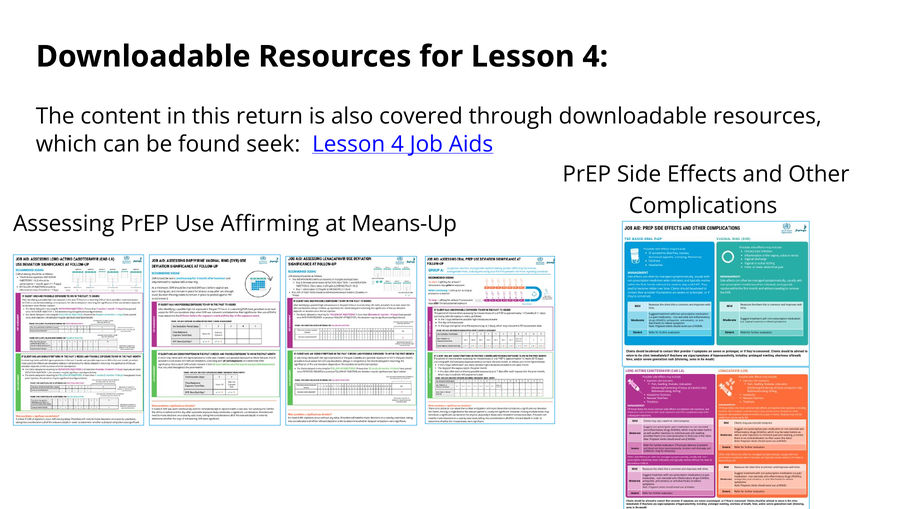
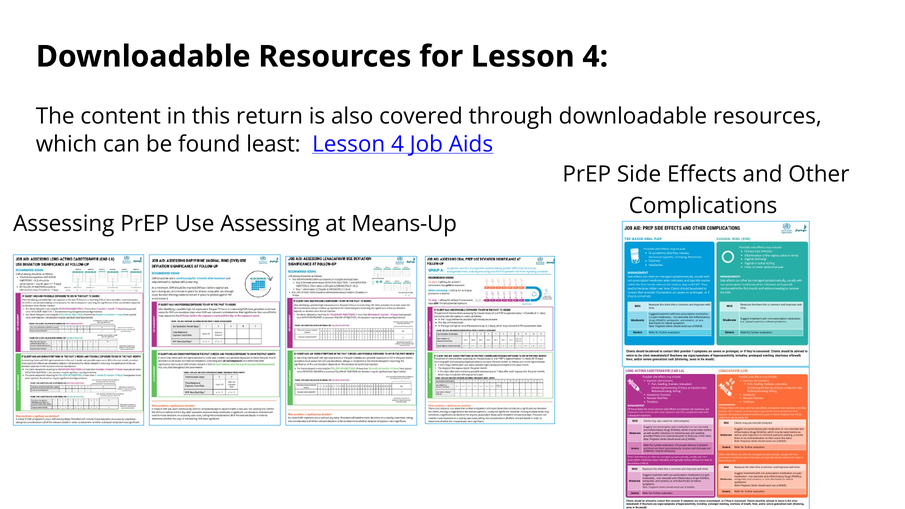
seek: seek -> least
Use Affirming: Affirming -> Assessing
